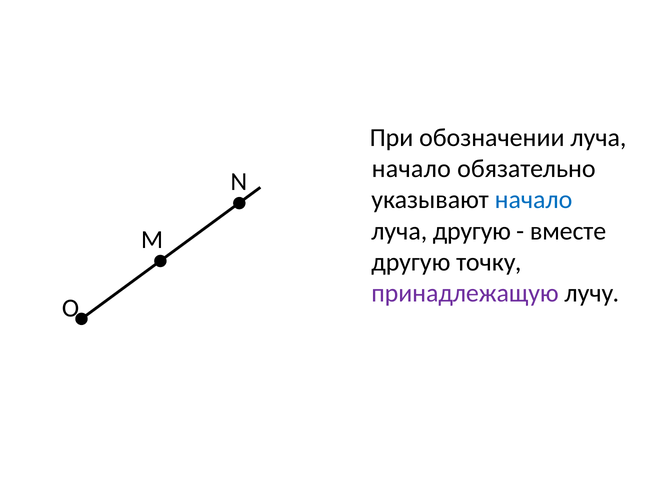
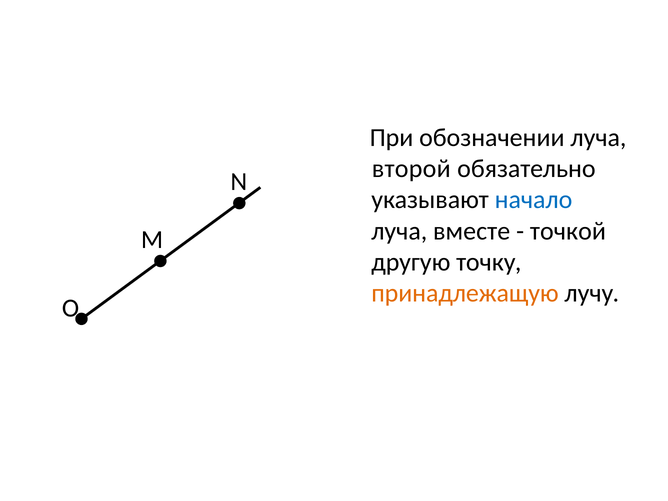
начало at (411, 169): начало -> второй
луча другую: другую -> вместе
вместе: вместе -> точкой
принадлежащую colour: purple -> orange
